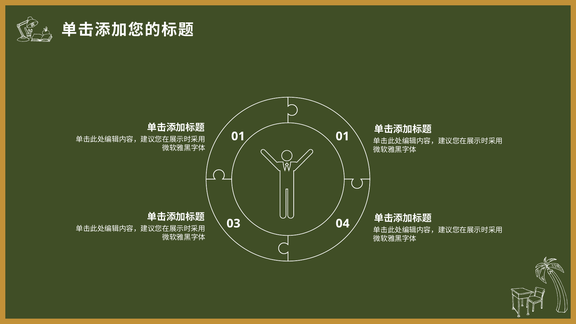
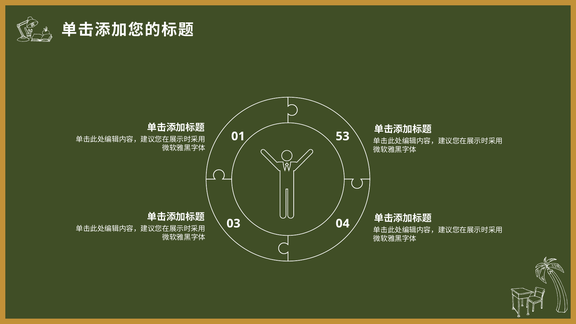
01 01: 01 -> 53
